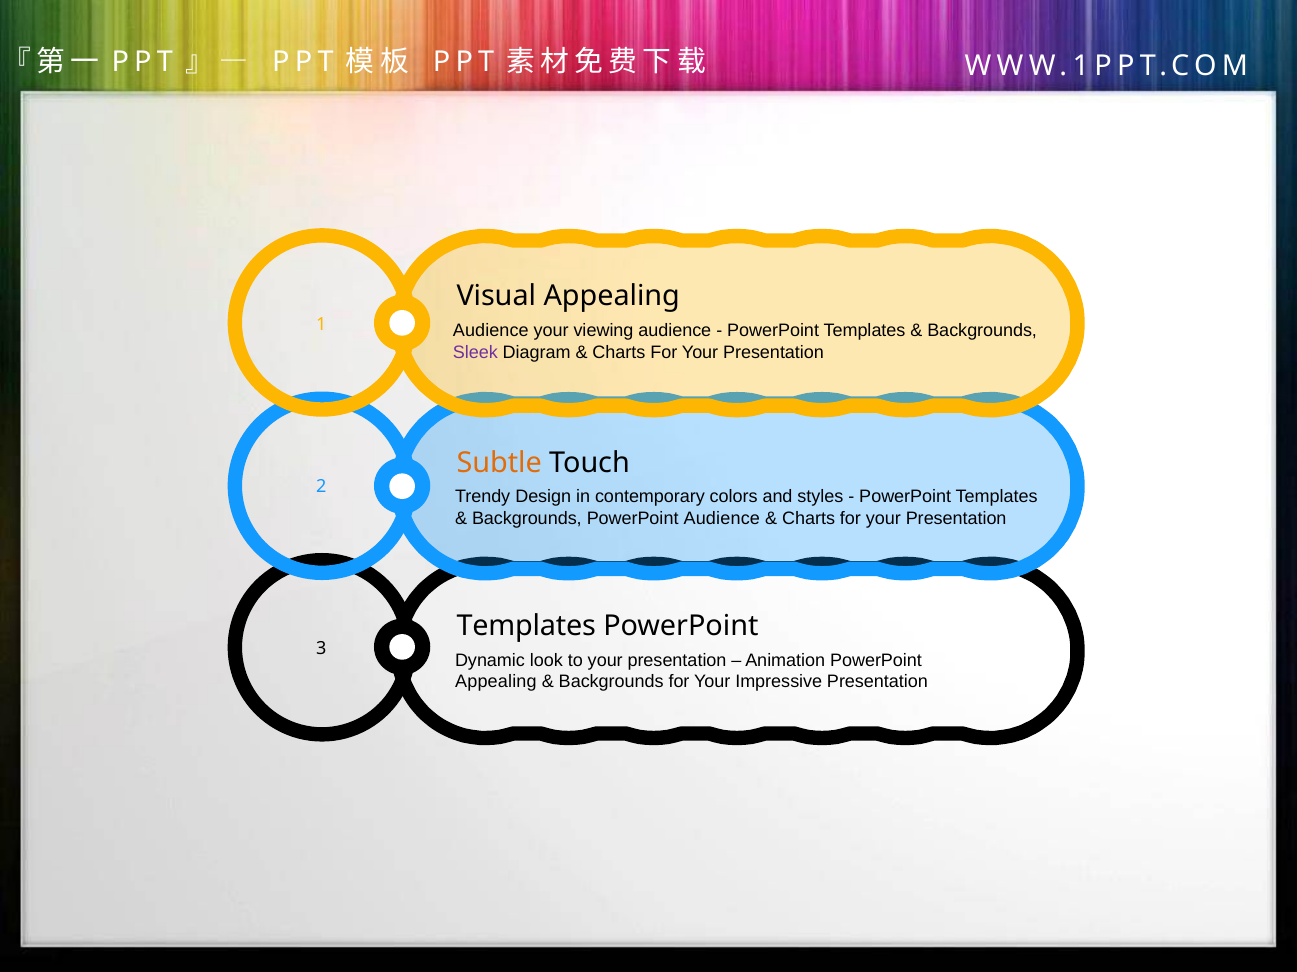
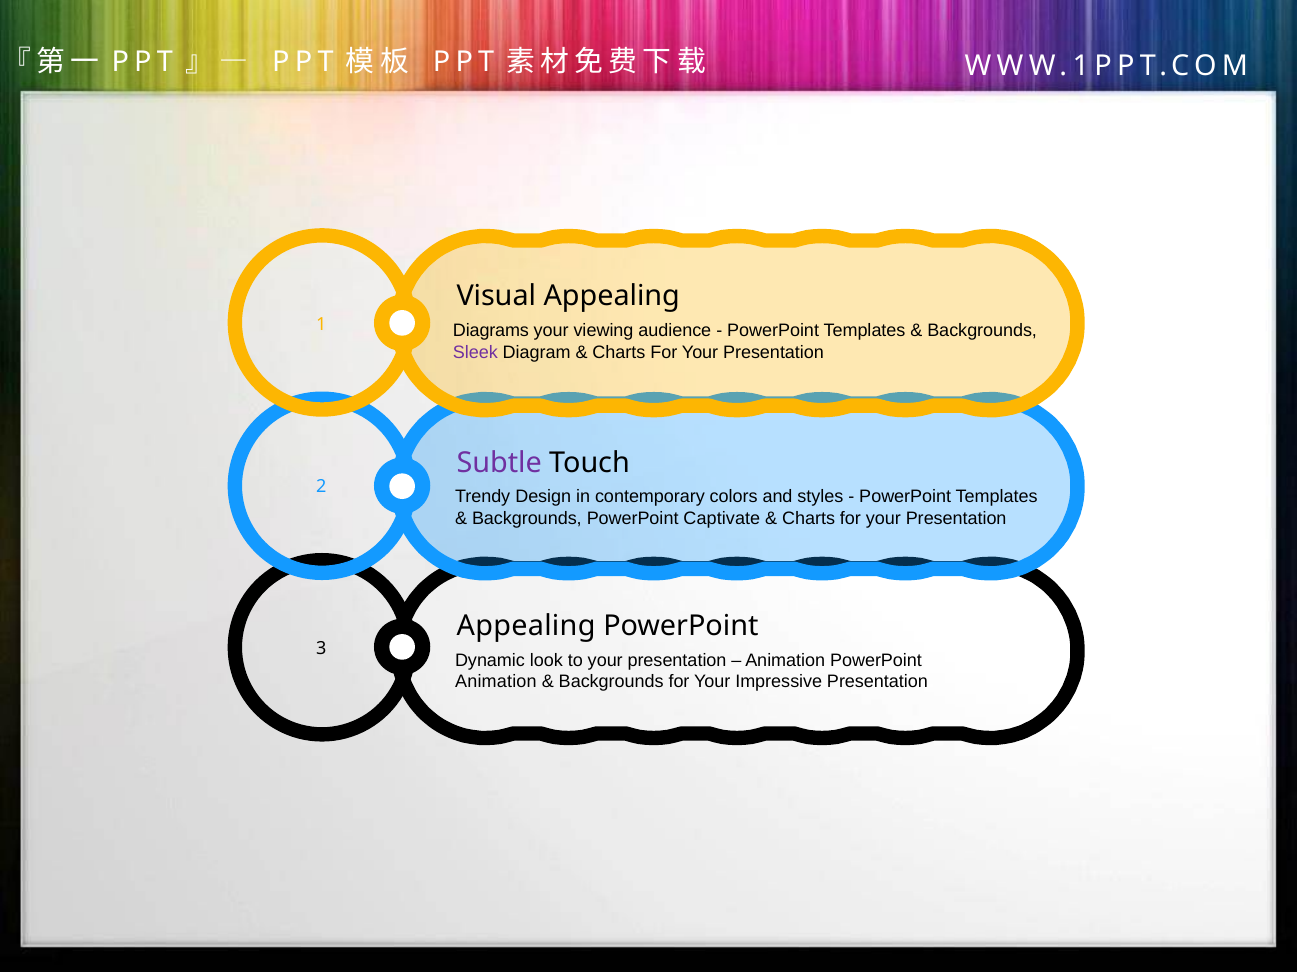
Audience at (491, 331): Audience -> Diagrams
Subtle colour: orange -> purple
PowerPoint Audience: Audience -> Captivate
Templates at (526, 626): Templates -> Appealing
Appealing at (496, 682): Appealing -> Animation
